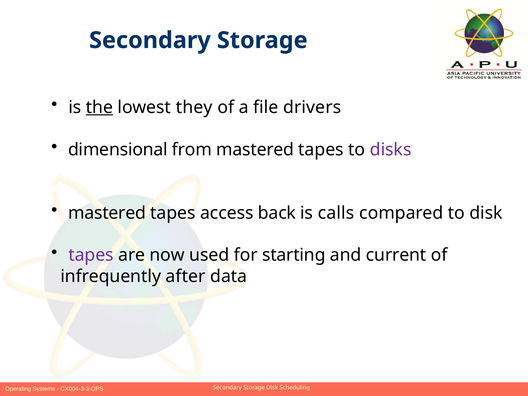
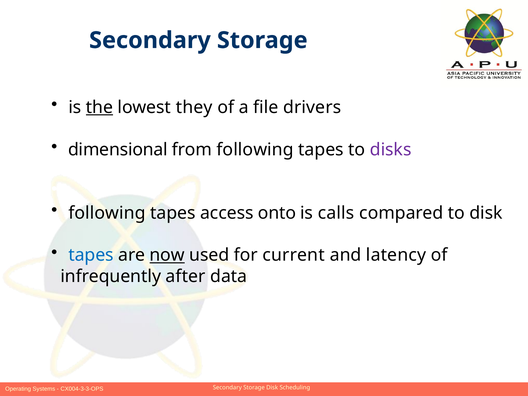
from mastered: mastered -> following
mastered at (107, 213): mastered -> following
back: back -> onto
tapes at (91, 255) colour: purple -> blue
now underline: none -> present
starting: starting -> current
current: current -> latency
